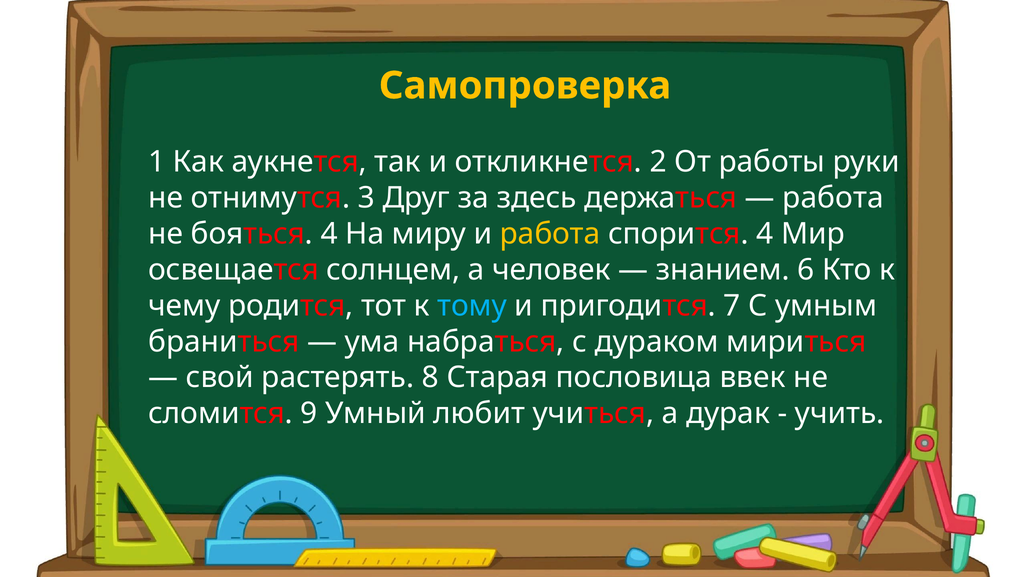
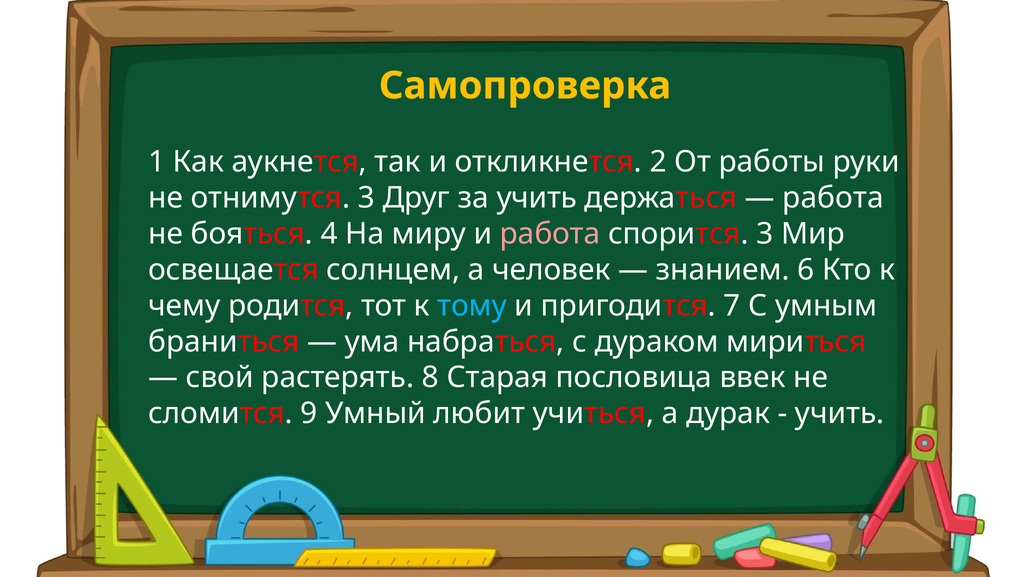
за здесь: здесь -> учить
работа at (550, 234) colour: yellow -> pink
спорится 4: 4 -> 3
